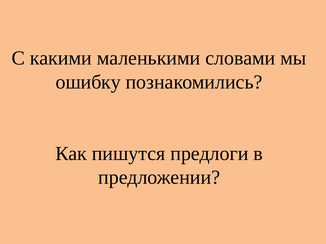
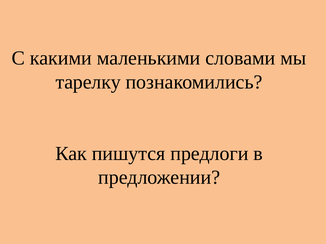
ошибку: ошибку -> тарелку
